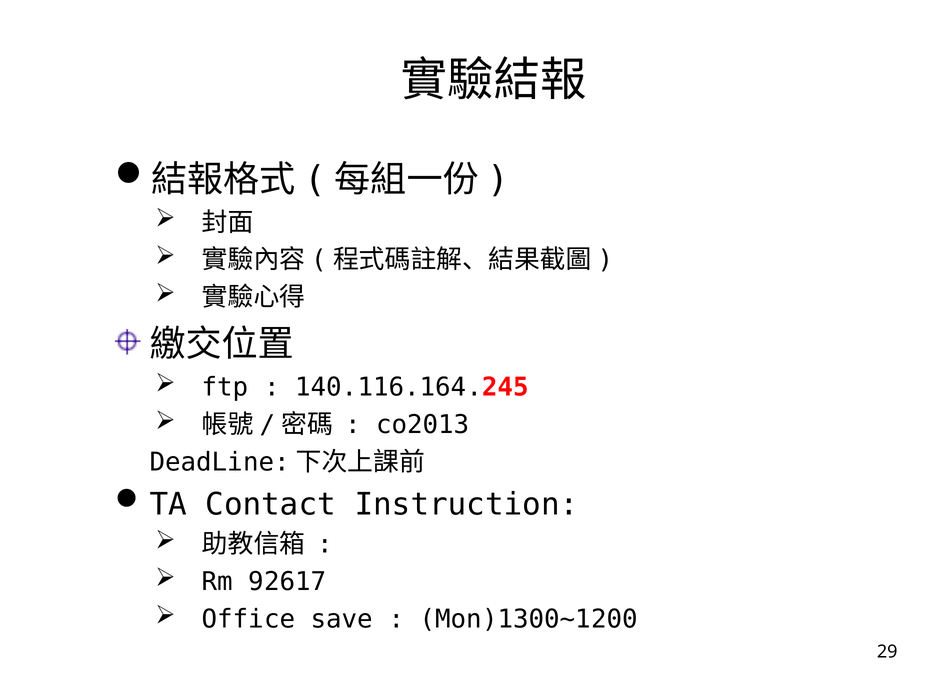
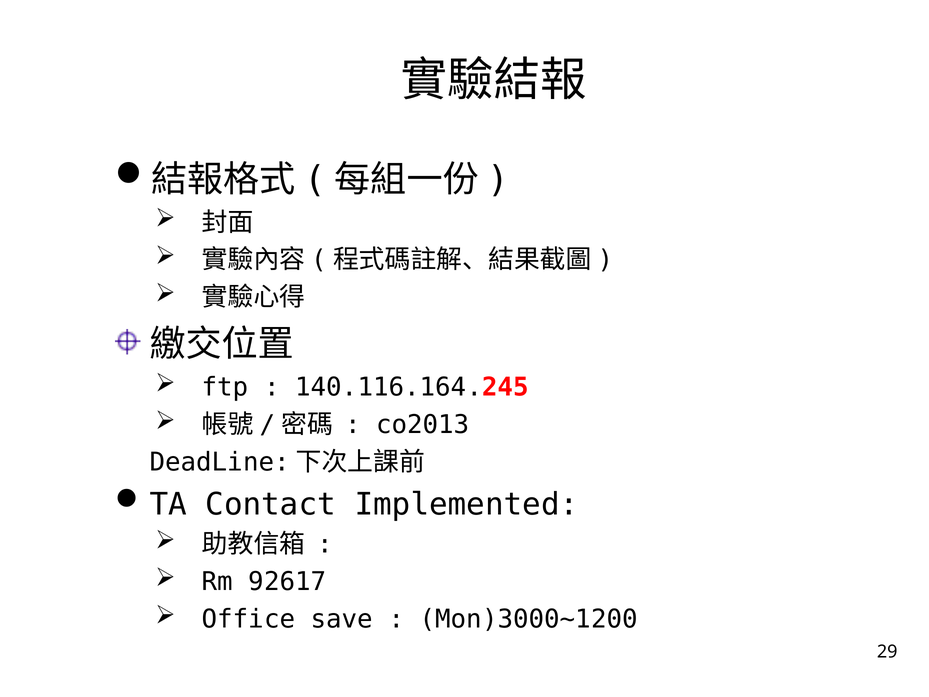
Instruction: Instruction -> Implemented
Mon)1300~1200: Mon)1300~1200 -> Mon)3000~1200
